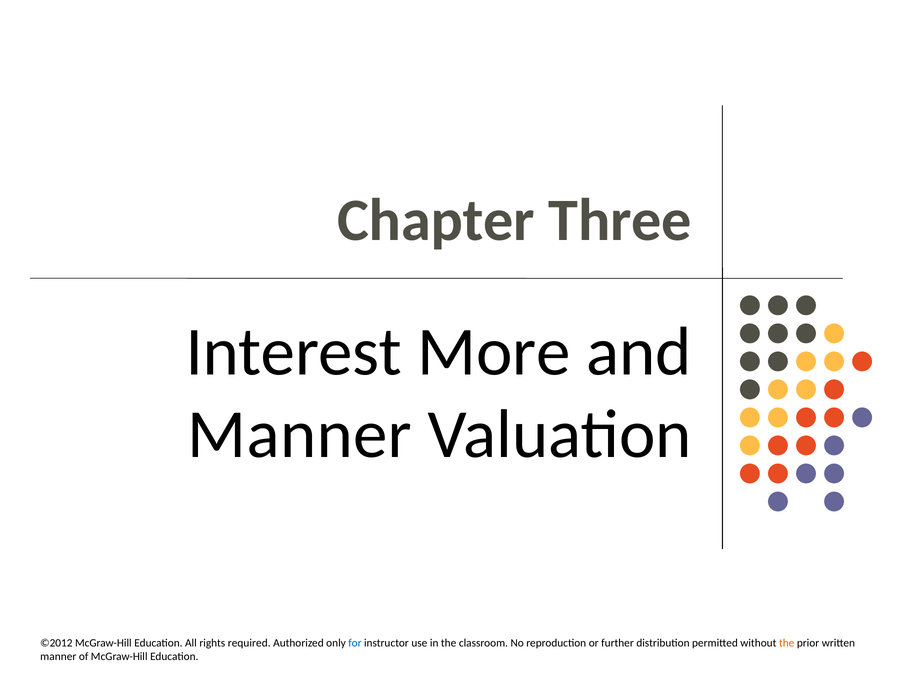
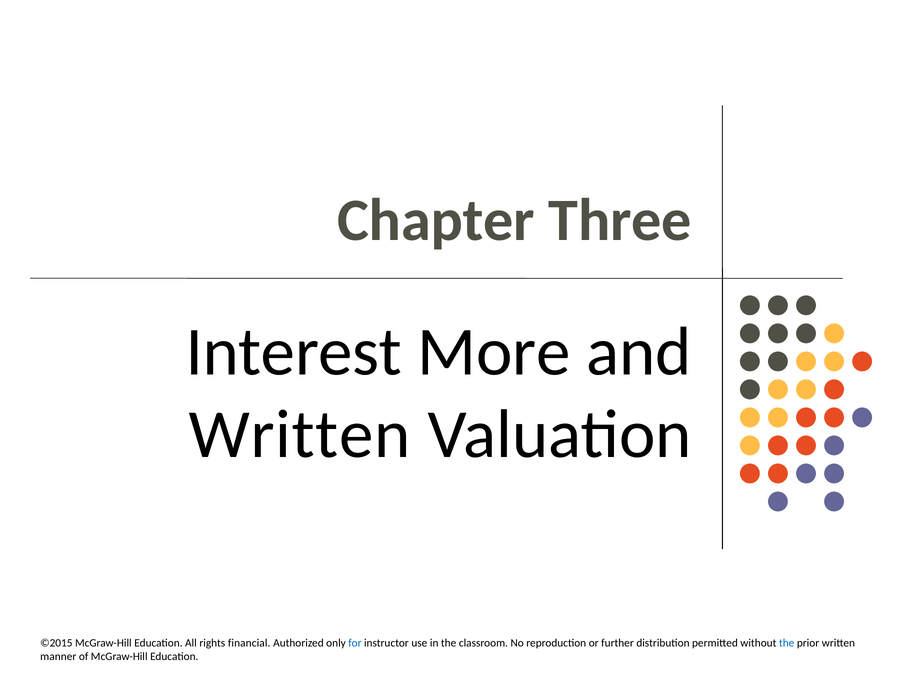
Manner at (300, 435): Manner -> Written
©2012: ©2012 -> ©2015
required: required -> financial
the at (787, 643) colour: orange -> blue
